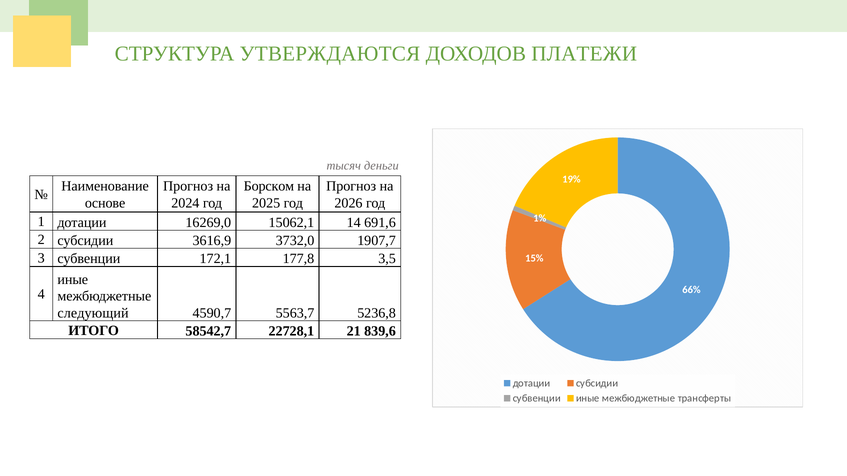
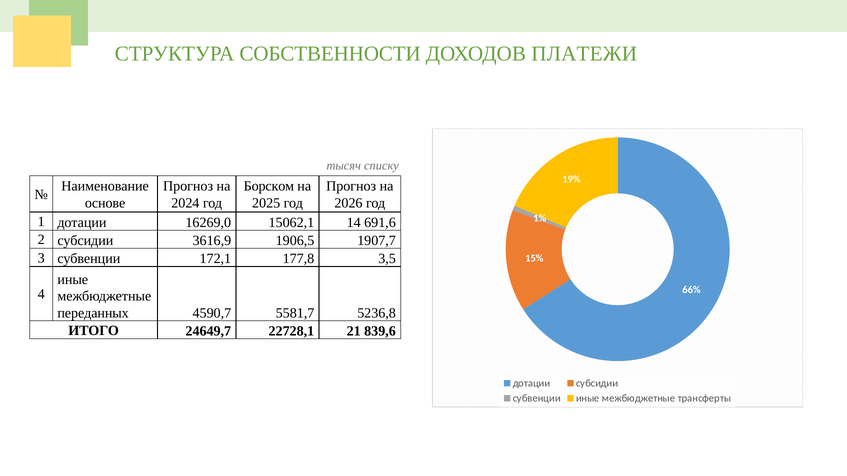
УТВЕРЖДАЮТСЯ: УТВЕРЖДАЮТСЯ -> СОБСТВЕННОСТИ
деньги: деньги -> списку
3732,0: 3732,0 -> 1906,5
следующий: следующий -> переданных
5563,7: 5563,7 -> 5581,7
58542,7: 58542,7 -> 24649,7
